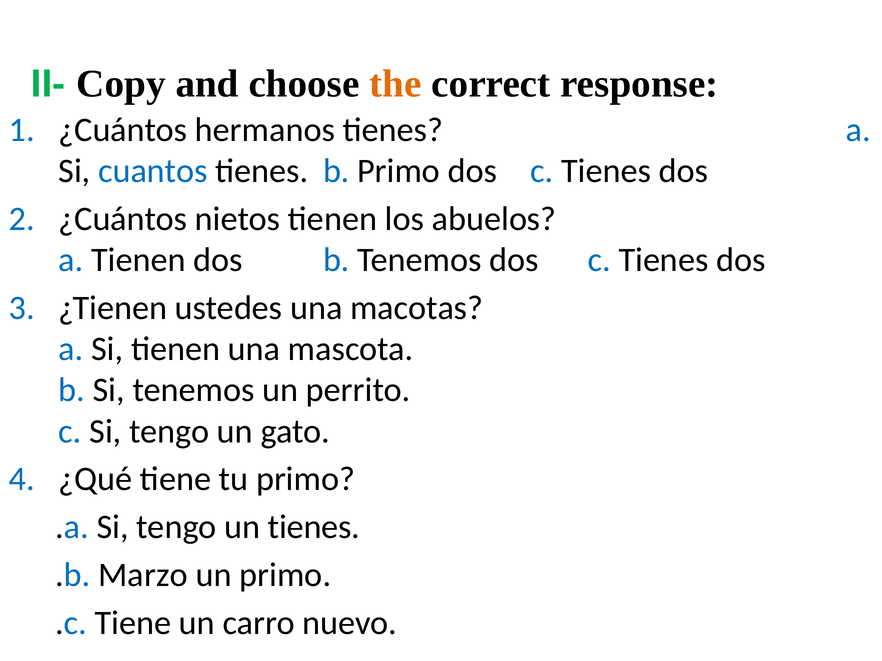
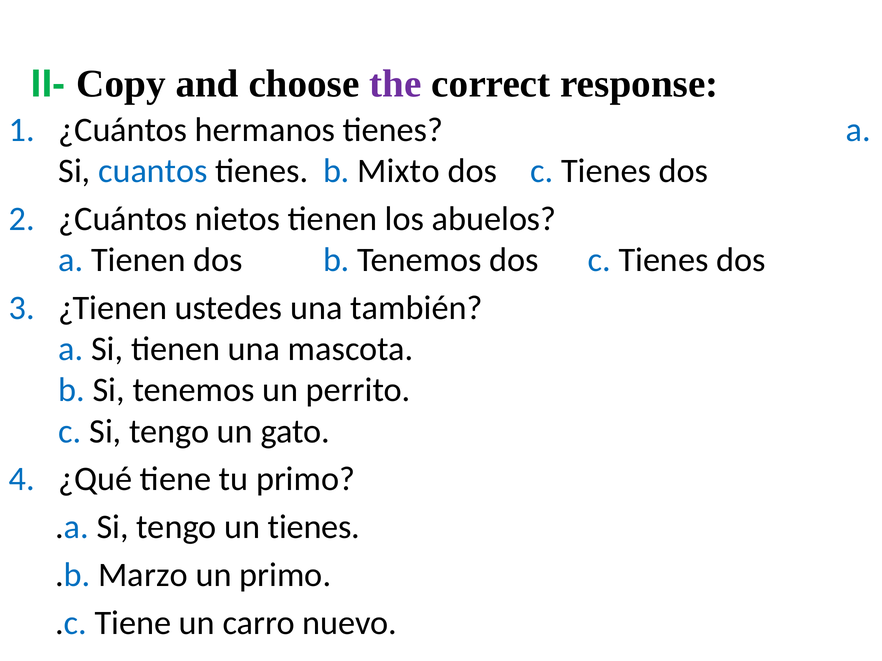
the colour: orange -> purple
b Primo: Primo -> Mixto
macotas: macotas -> también
